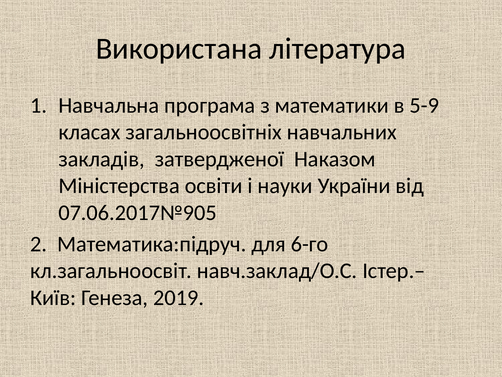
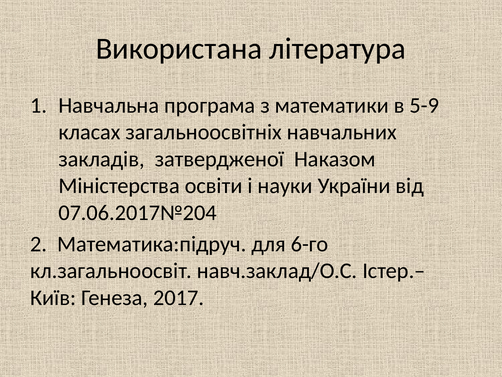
07.06.2017№905: 07.06.2017№905 -> 07.06.2017№204
2019: 2019 -> 2017
